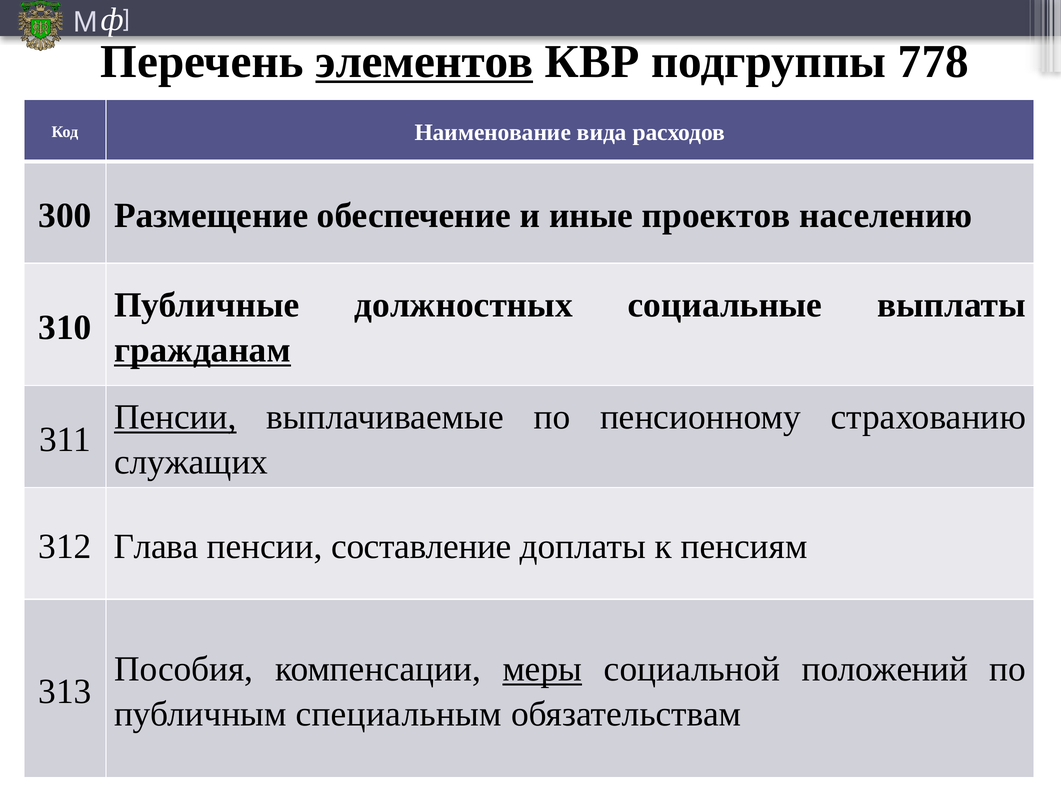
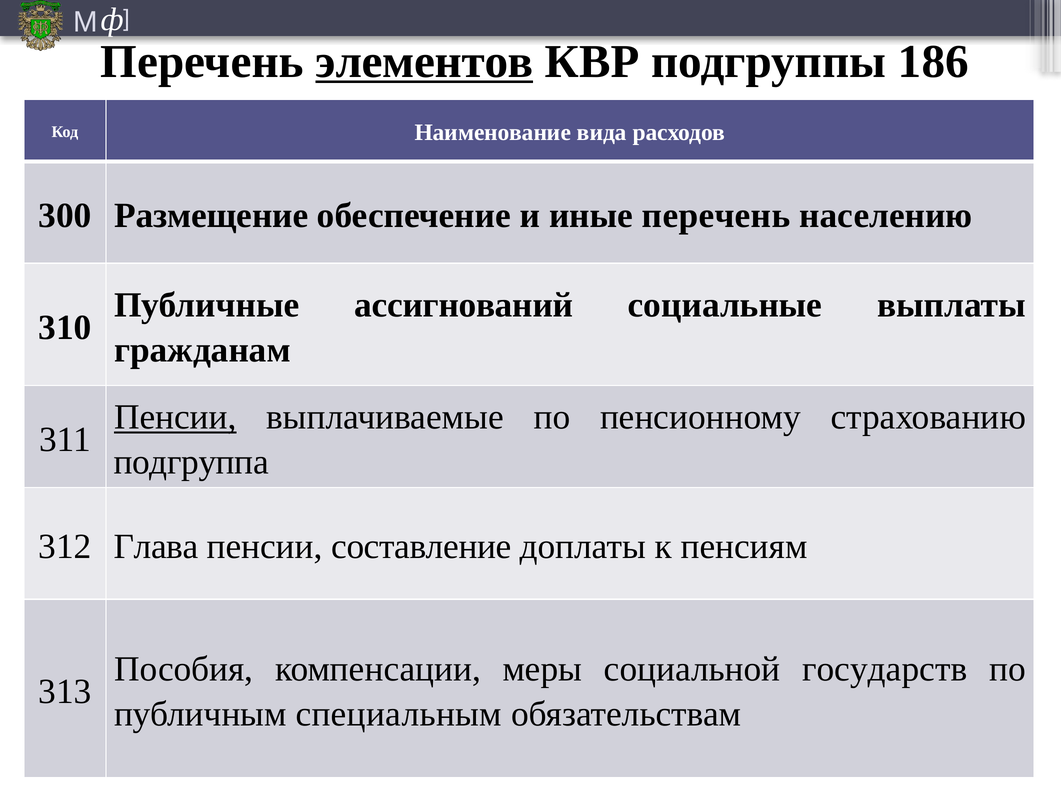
778: 778 -> 186
иные проектов: проектов -> перечень
должностных: должностных -> ассигнований
гражданам underline: present -> none
служащих: служащих -> подгруппа
меры underline: present -> none
положений: положений -> государств
